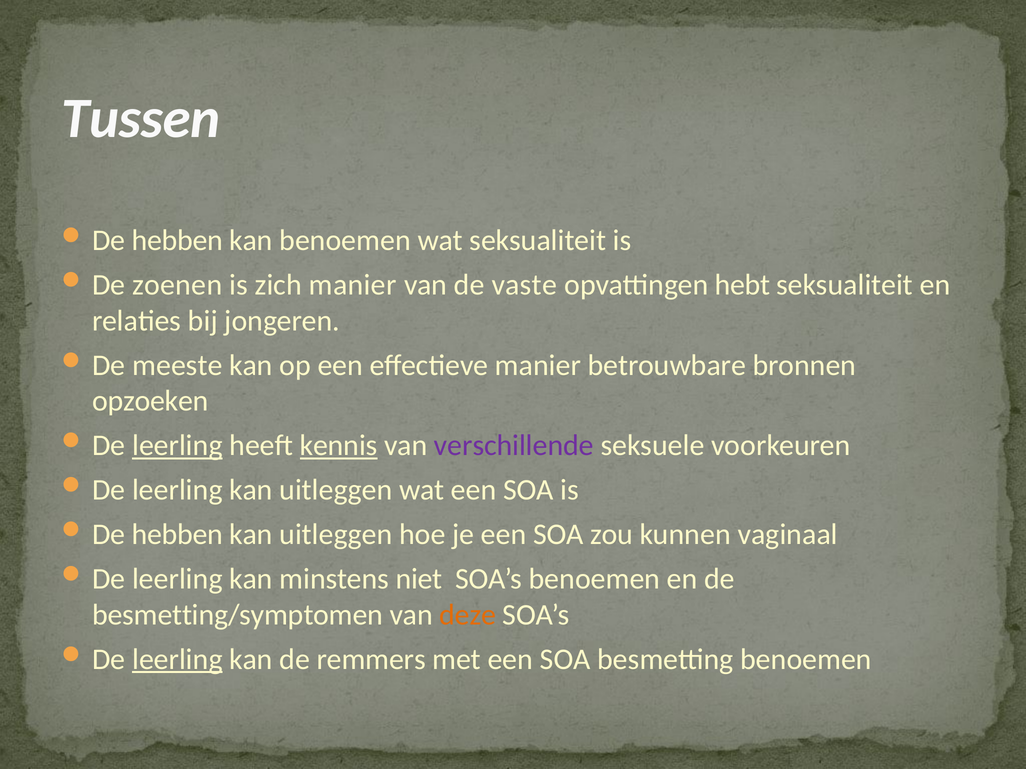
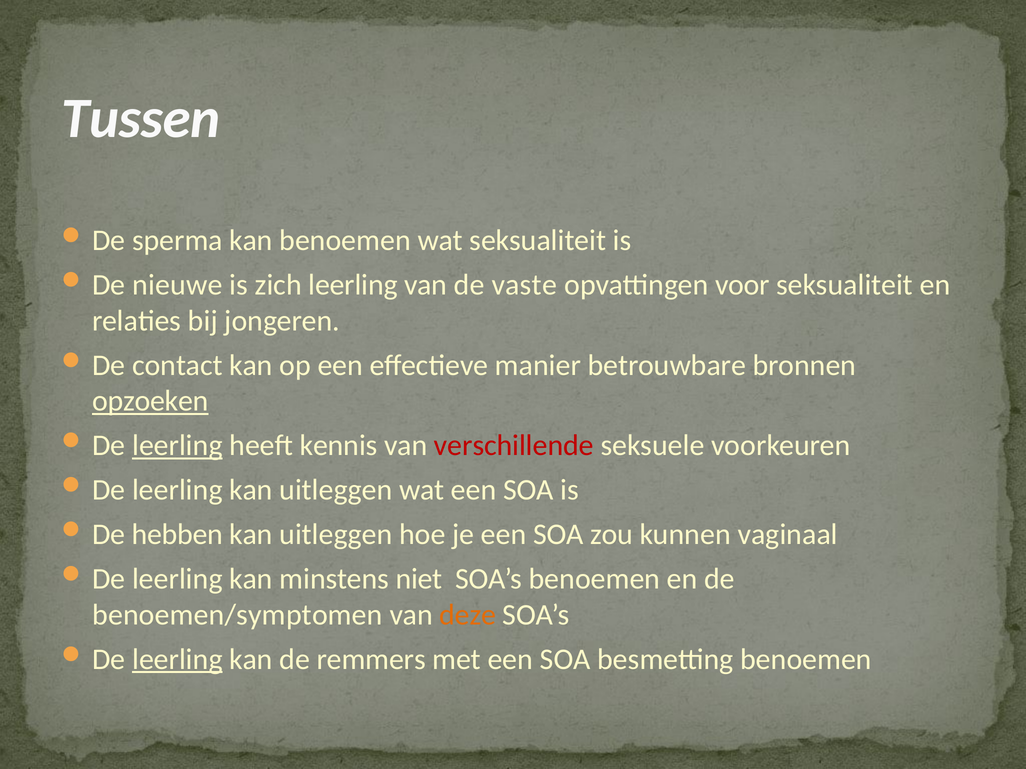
hebben at (178, 241): hebben -> sperma
zoenen: zoenen -> nieuwe
zich manier: manier -> leerling
hebt: hebt -> voor
meeste: meeste -> contact
opzoeken underline: none -> present
kennis underline: present -> none
verschillende colour: purple -> red
besmetting/symptomen: besmetting/symptomen -> benoemen/symptomen
